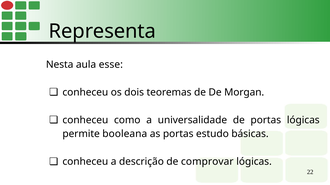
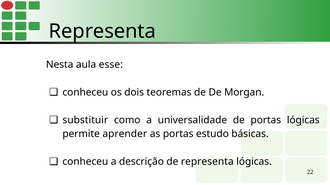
conheceu at (85, 120): conheceu -> substituir
booleana: booleana -> aprender
de comprovar: comprovar -> representa
